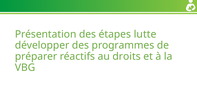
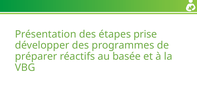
lutte: lutte -> prise
droits: droits -> basée
